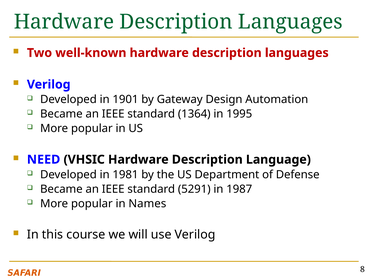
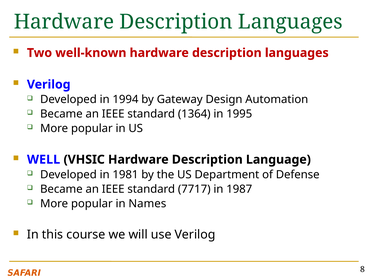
1901: 1901 -> 1994
NEED: NEED -> WELL
5291: 5291 -> 7717
